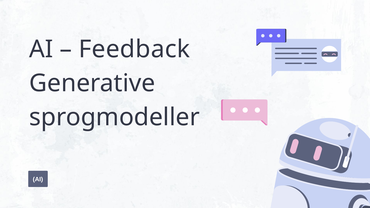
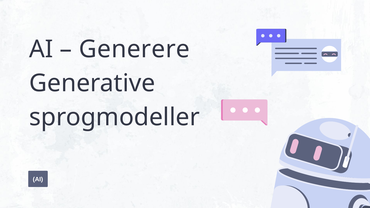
Feedback: Feedback -> Generere
